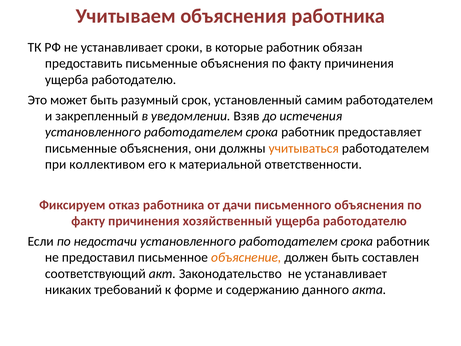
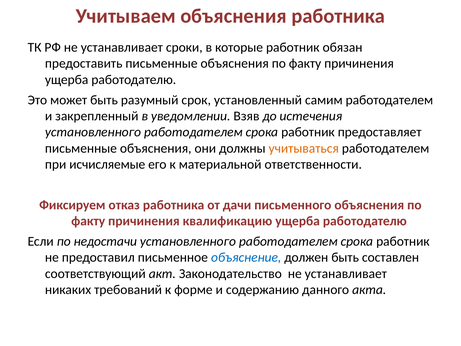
коллективом: коллективом -> исчисляемые
хозяйственный: хозяйственный -> квалификацию
объяснение colour: orange -> blue
